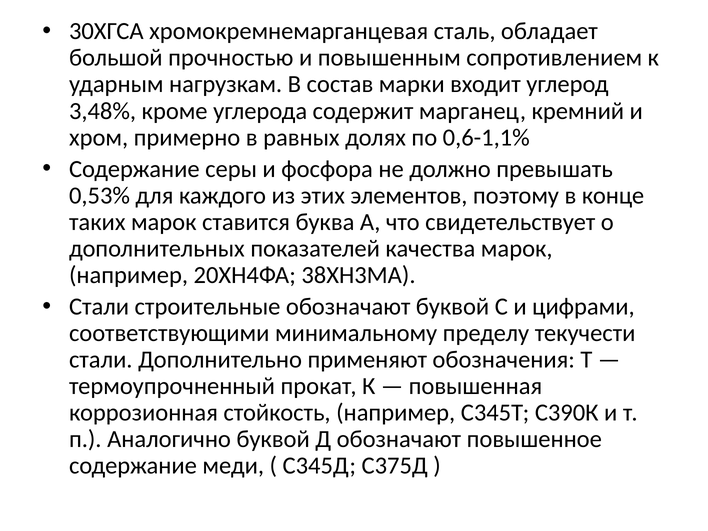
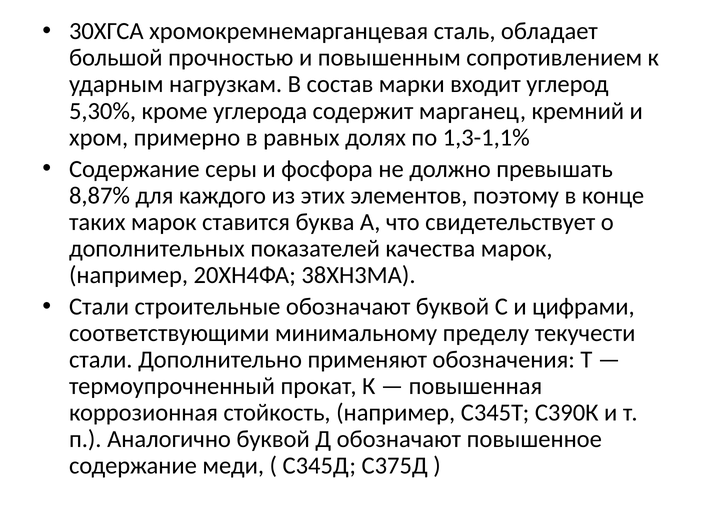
3,48%: 3,48% -> 5,30%
0,6-1,1%: 0,6-1,1% -> 1,3-1,1%
0,53%: 0,53% -> 8,87%
